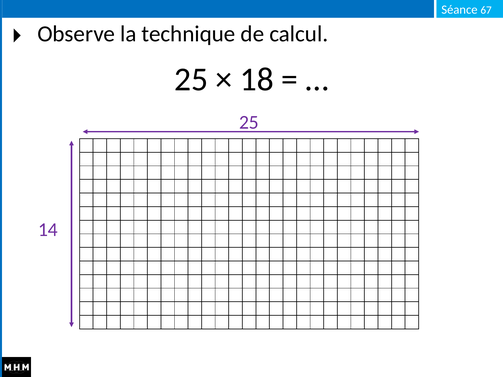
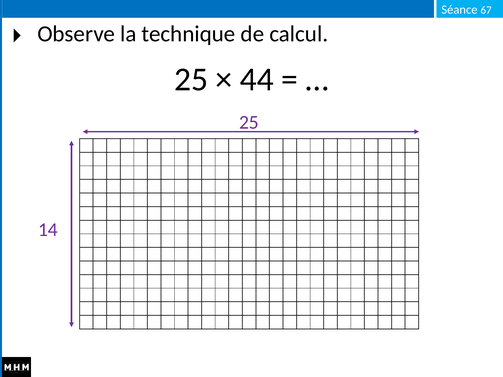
18: 18 -> 44
